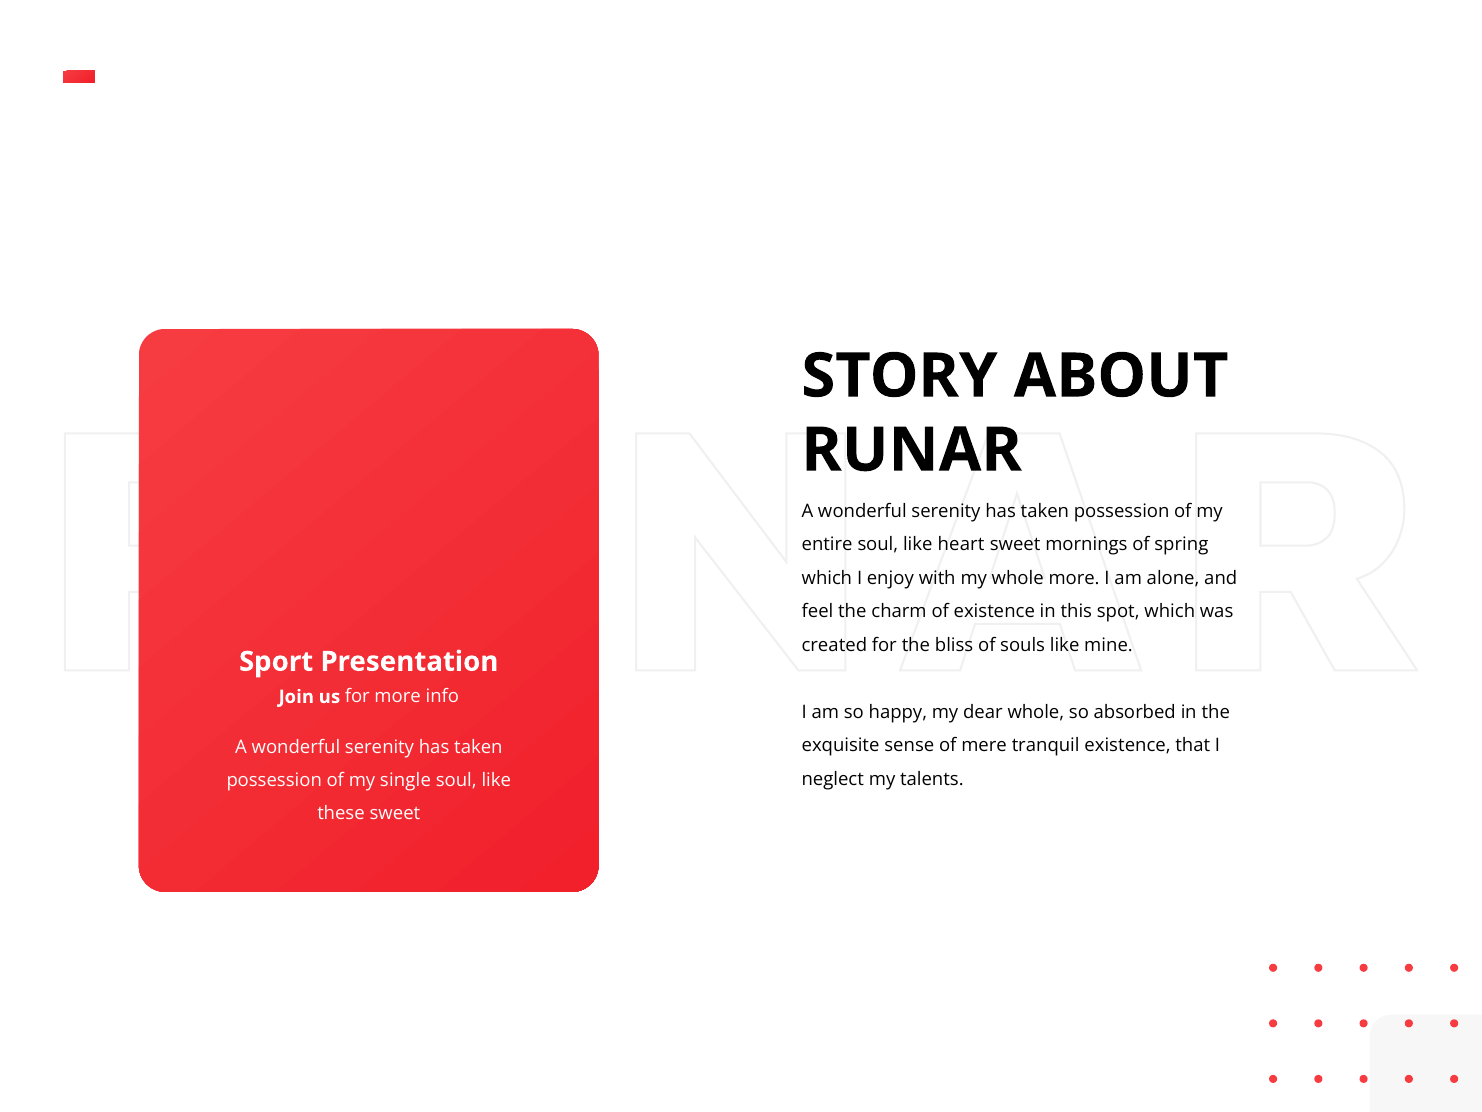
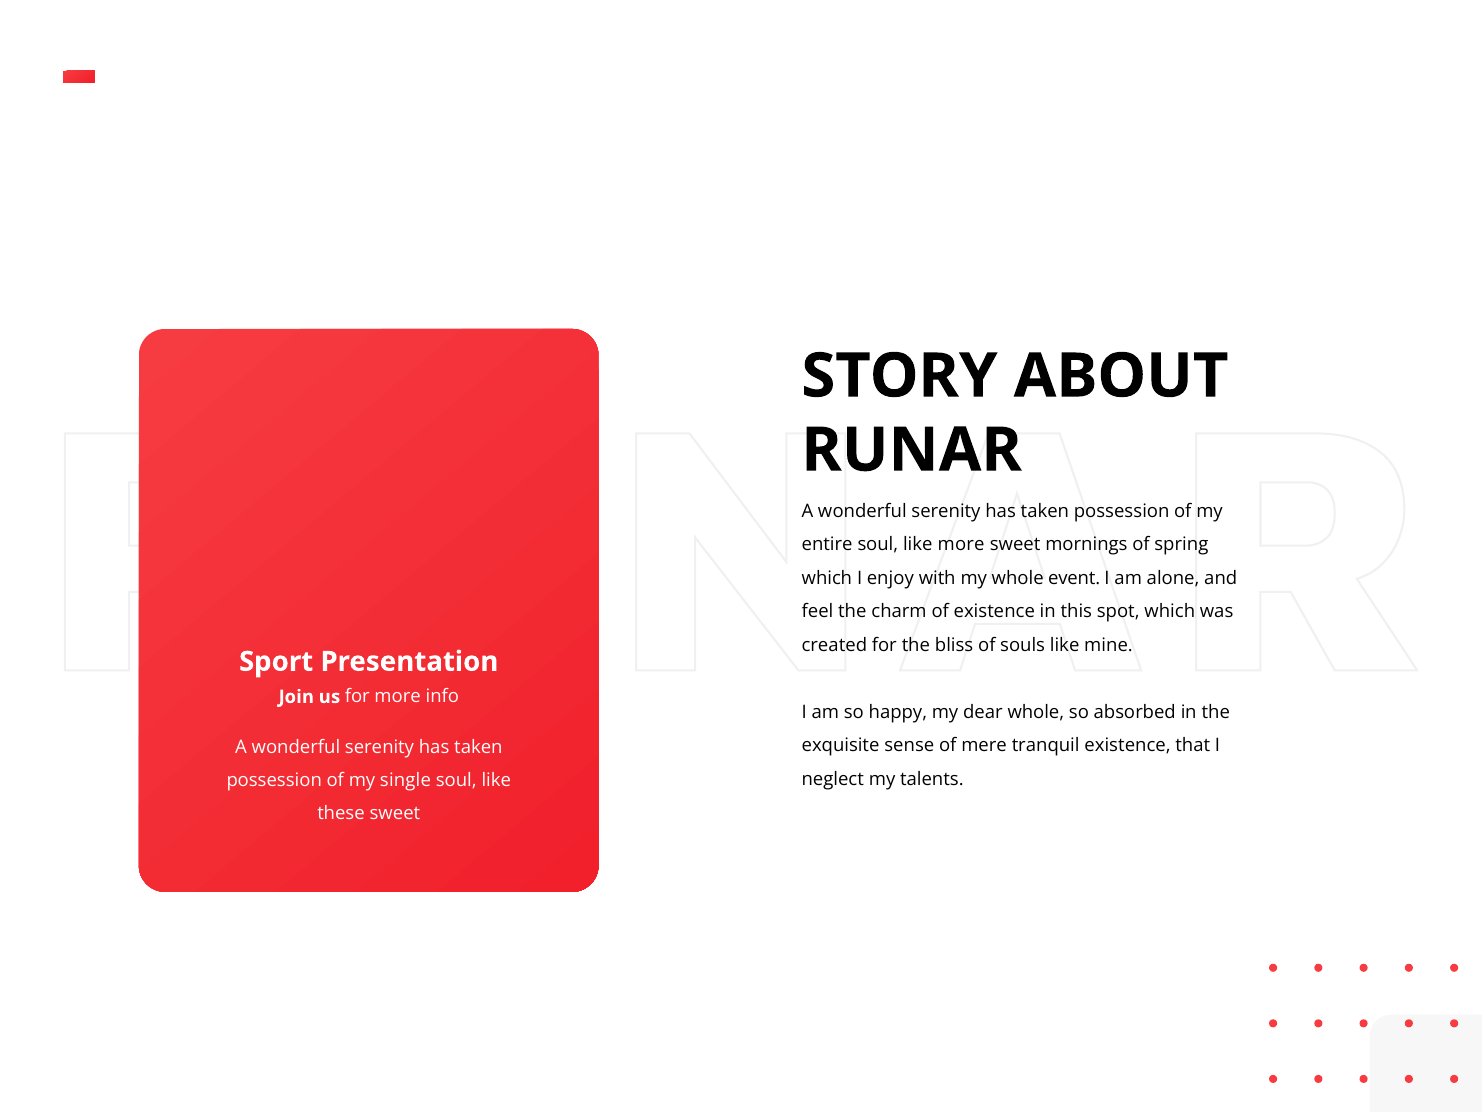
like heart: heart -> more
whole more: more -> event
